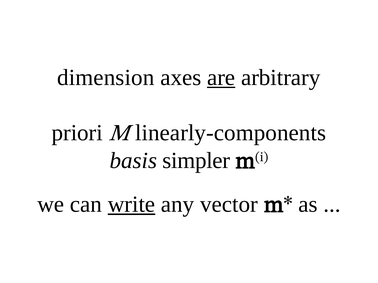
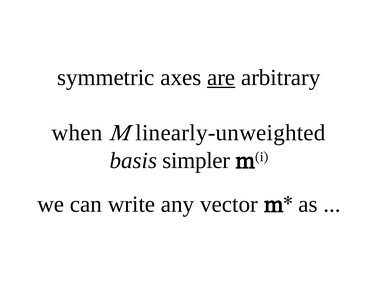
dimension: dimension -> symmetric
priori: priori -> when
linearly-components: linearly-components -> linearly-unweighted
write underline: present -> none
